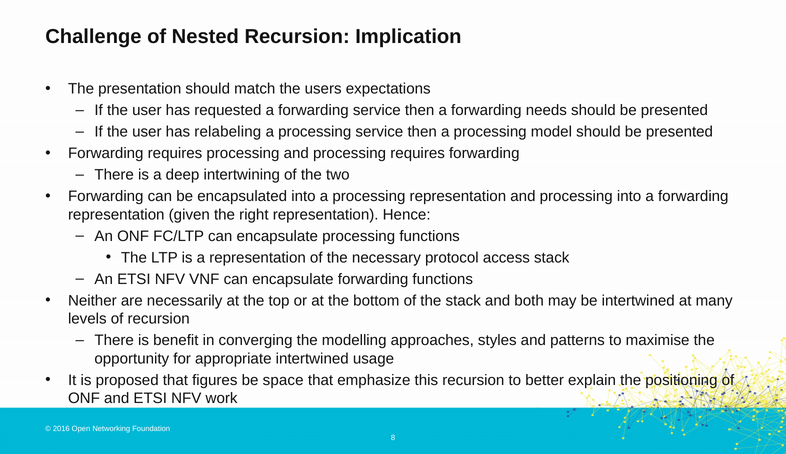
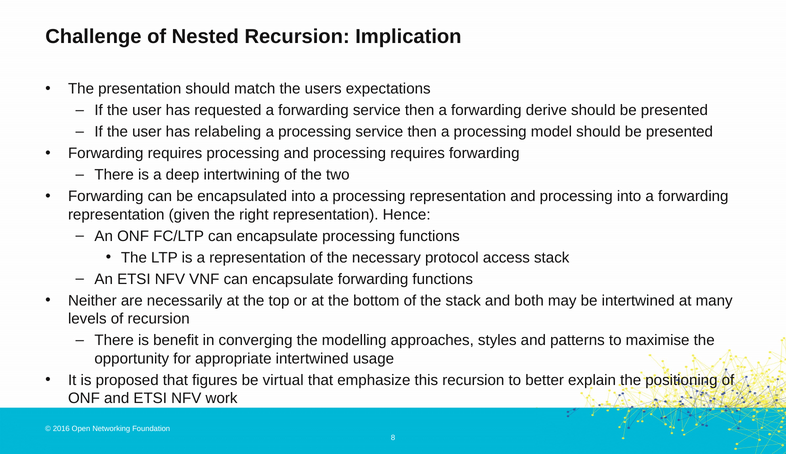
needs: needs -> derive
space: space -> virtual
